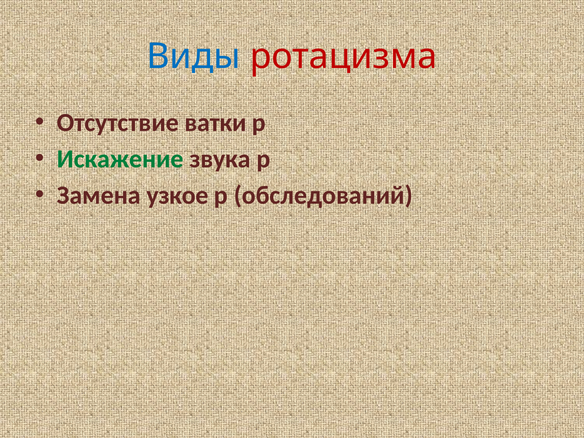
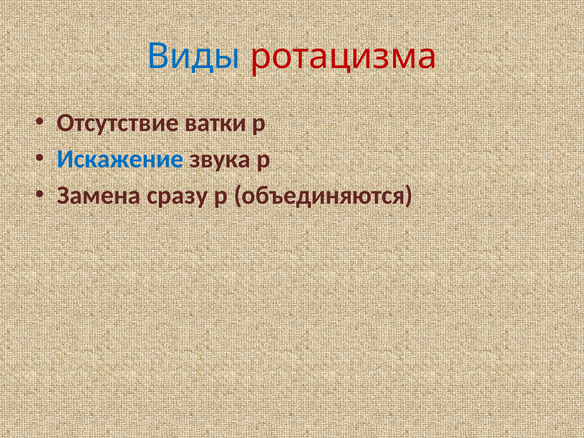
Искажение colour: green -> blue
узкое: узкое -> сразу
обследований: обследований -> объединяются
